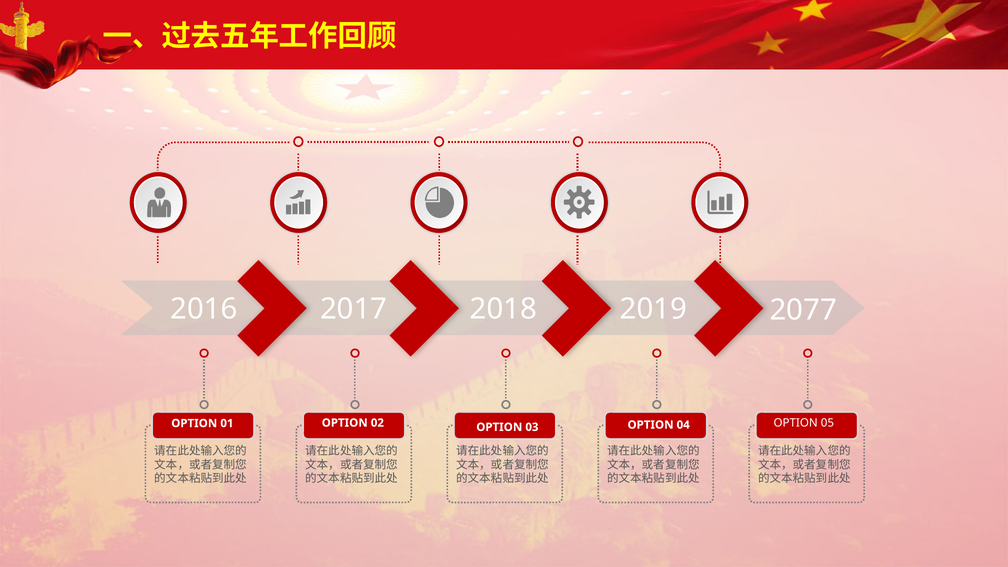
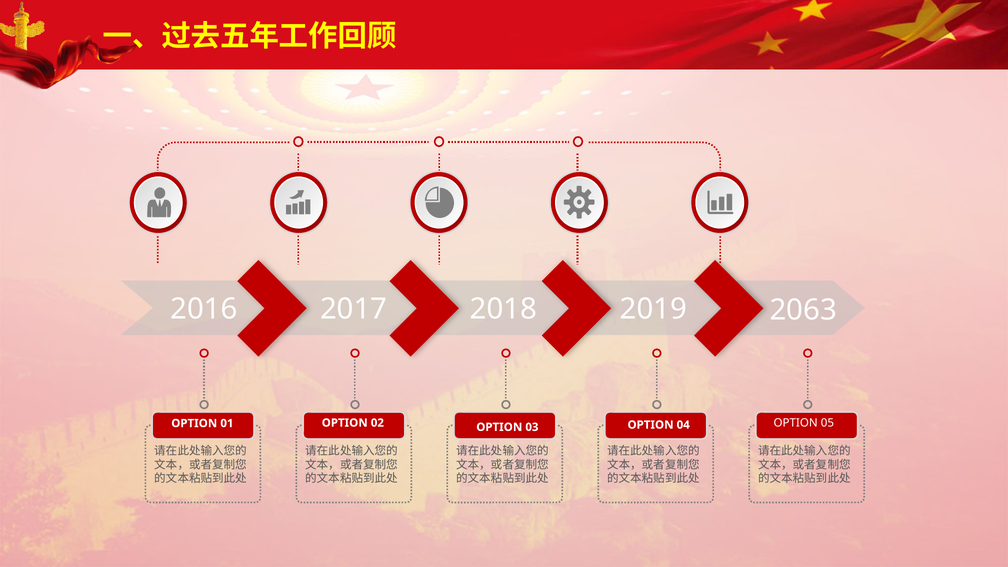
2077: 2077 -> 2063
